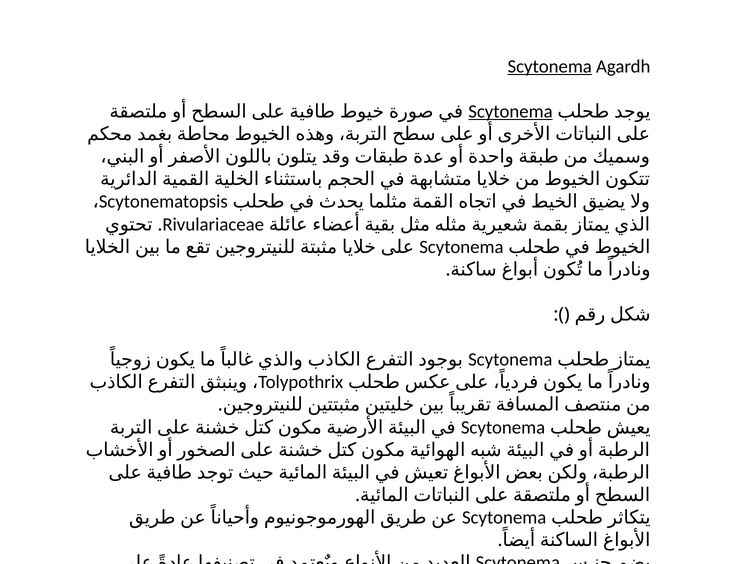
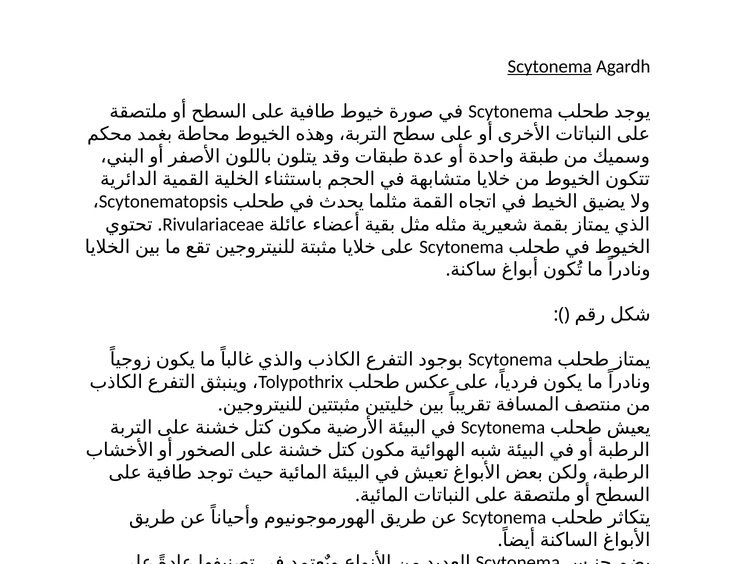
Scytonema at (510, 112) underline: present -> none
